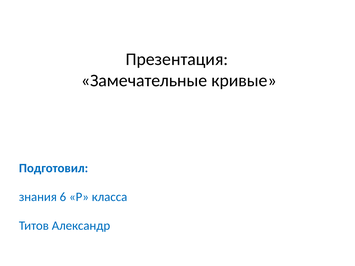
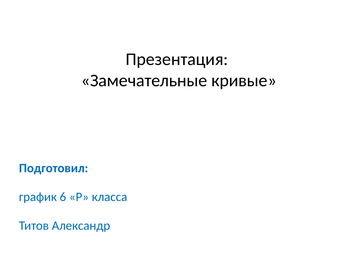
знания: знания -> график
